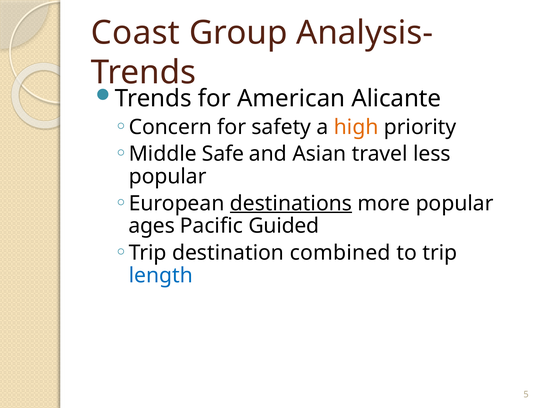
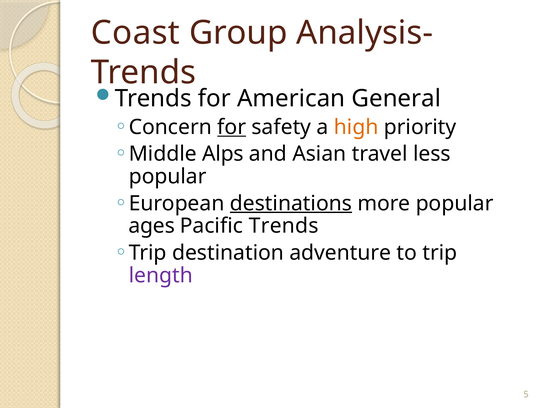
Alicante: Alicante -> General
for at (232, 127) underline: none -> present
Safe: Safe -> Alps
Pacific Guided: Guided -> Trends
combined: combined -> adventure
length colour: blue -> purple
